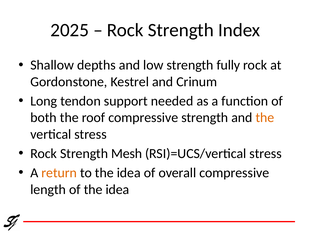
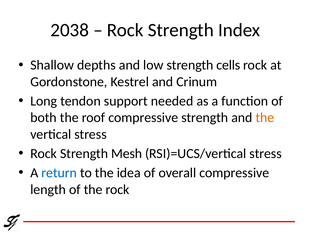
2025: 2025 -> 2038
fully: fully -> cells
return colour: orange -> blue
of the idea: idea -> rock
